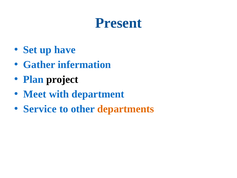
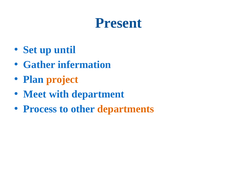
have: have -> until
project colour: black -> orange
Service: Service -> Process
